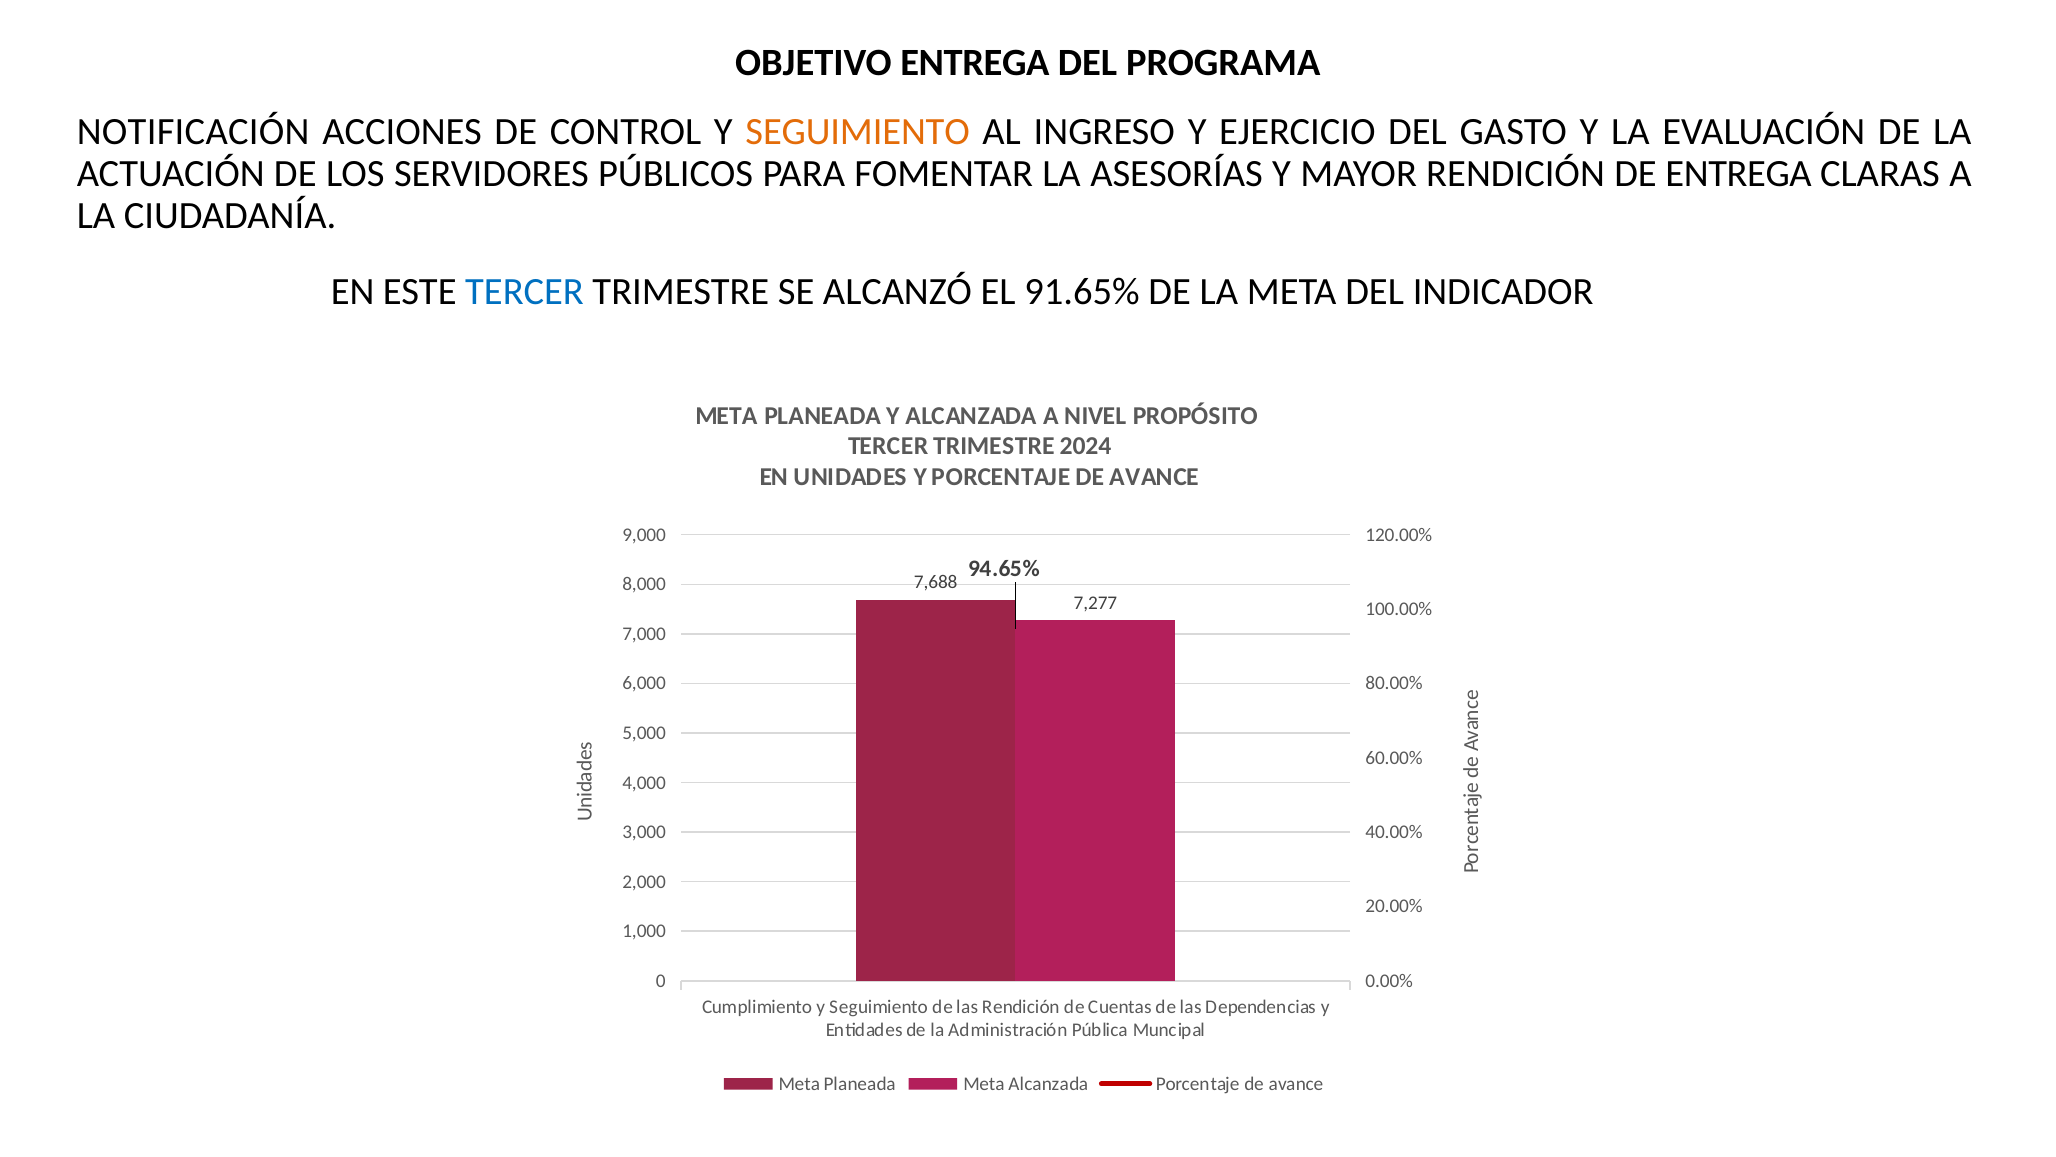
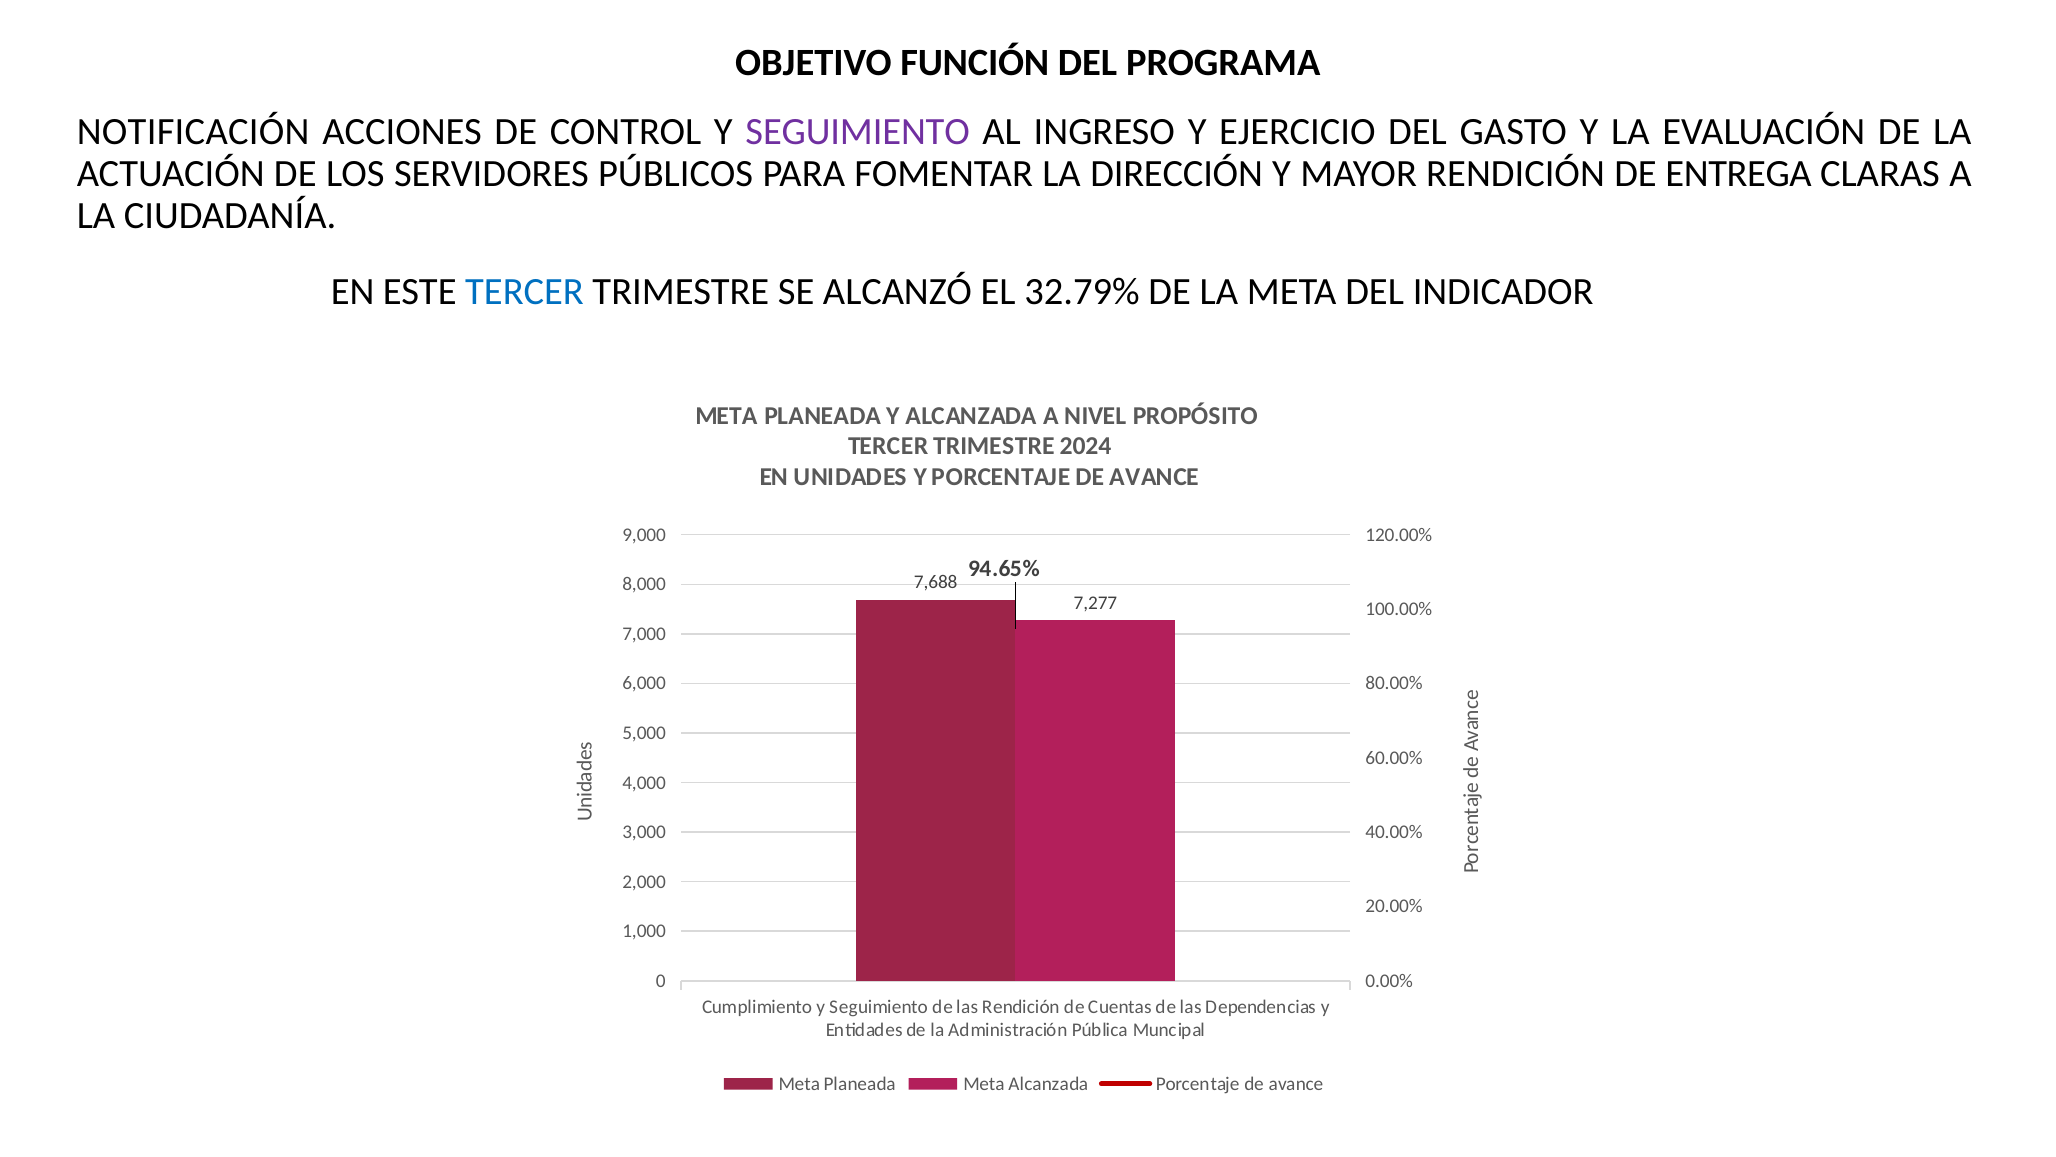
OBJETIVO ENTREGA: ENTREGA -> FUNCIÓN
SEGUIMIENTO at (858, 132) colour: orange -> purple
ASESORÍAS: ASESORÍAS -> DIRECCIÓN
91.65%: 91.65% -> 32.79%
